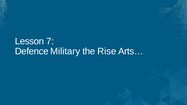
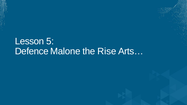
7: 7 -> 5
Military: Military -> Malone
